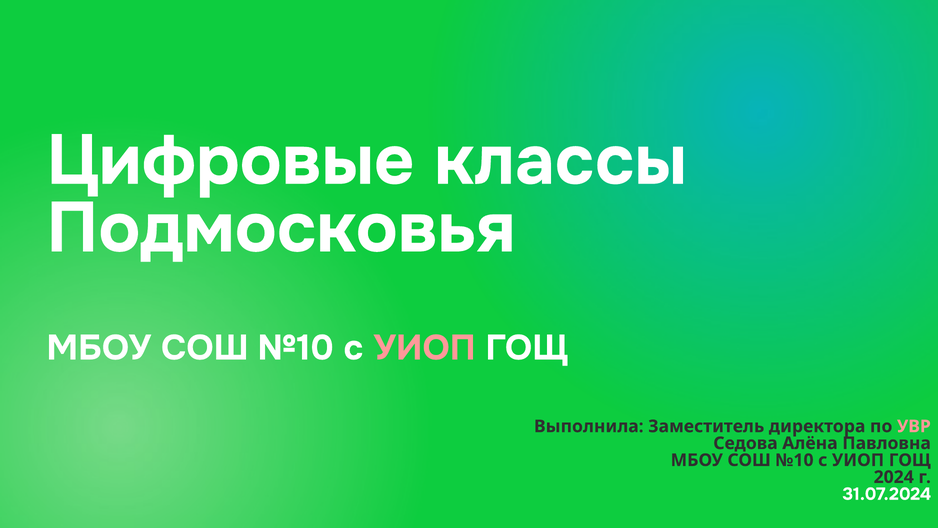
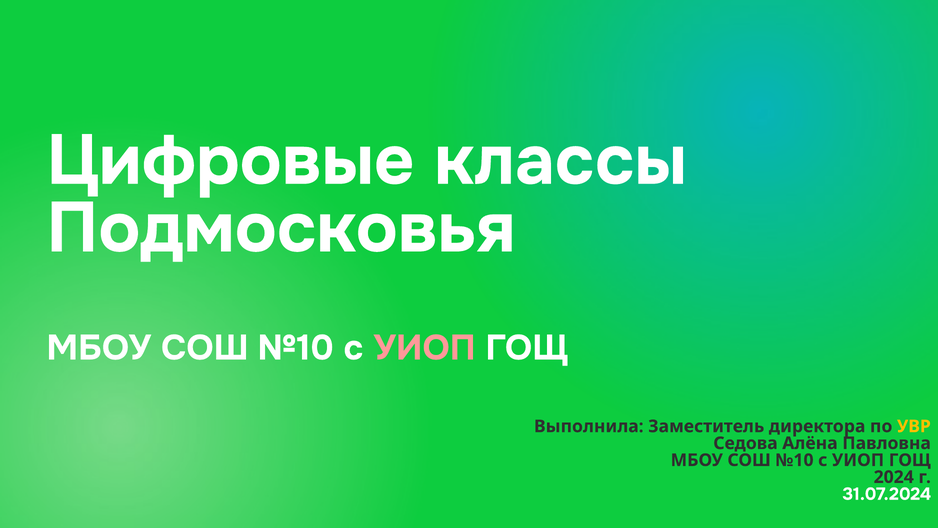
УВР colour: pink -> yellow
